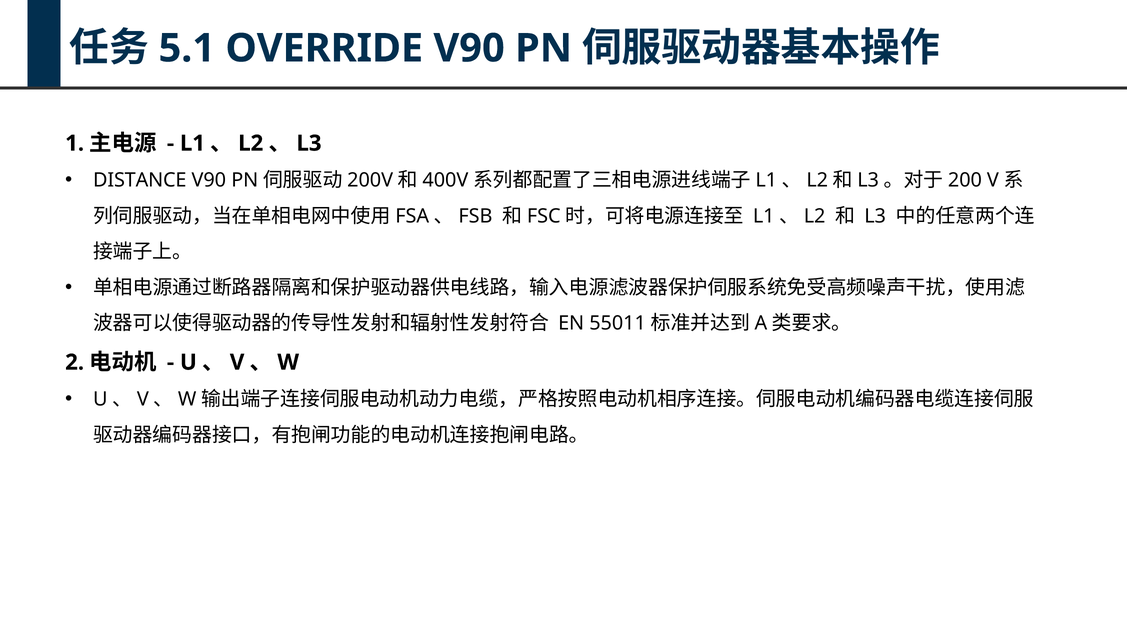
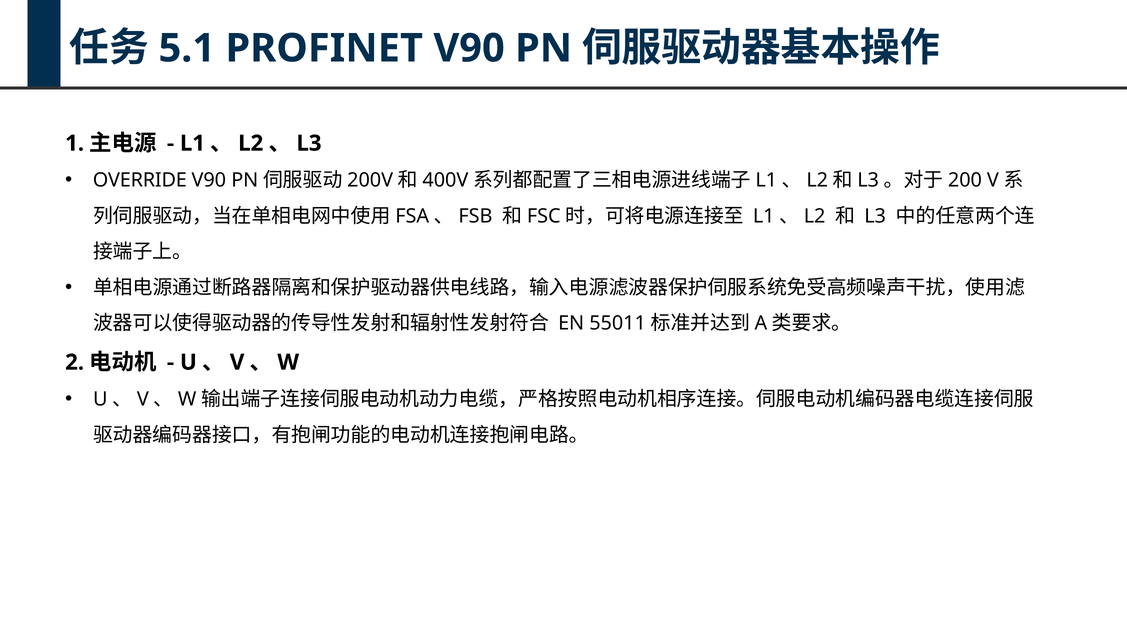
OVERRIDE: OVERRIDE -> PROFINET
DISTANCE: DISTANCE -> OVERRIDE
